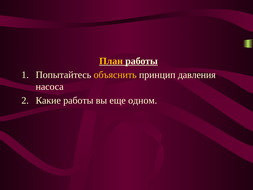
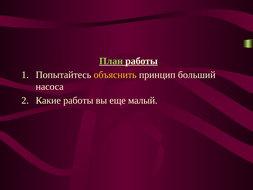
План colour: yellow -> light green
давления: давления -> больший
одном: одном -> малый
